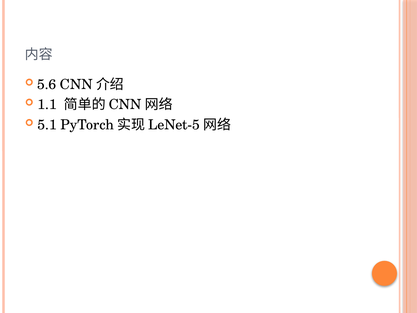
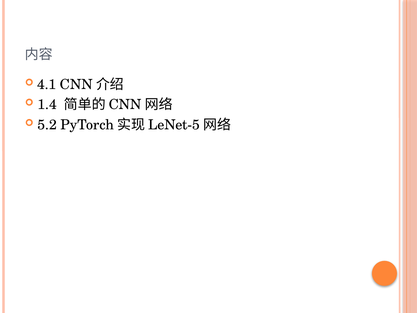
5.6: 5.6 -> 4.1
1.1: 1.1 -> 1.4
5.1: 5.1 -> 5.2
